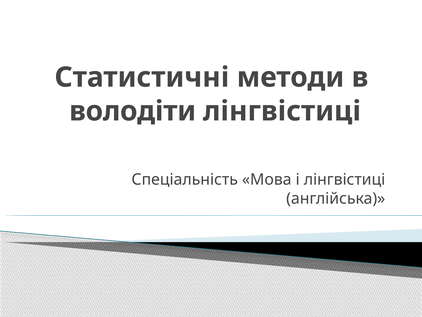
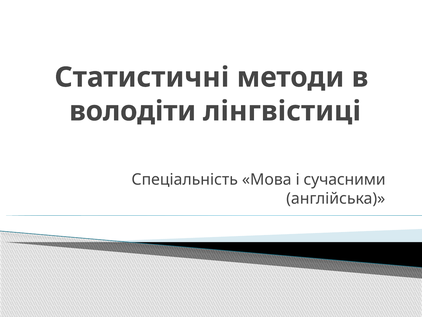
і лінгвістиці: лінгвістиці -> сучасними
